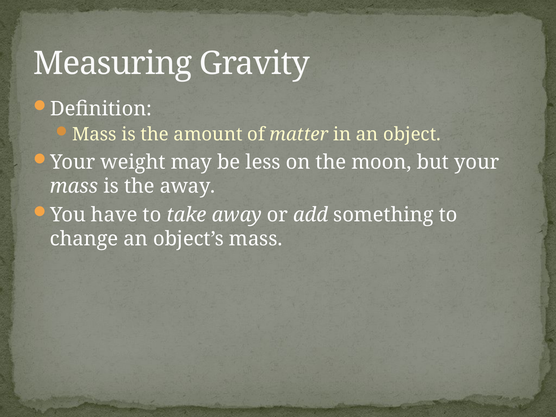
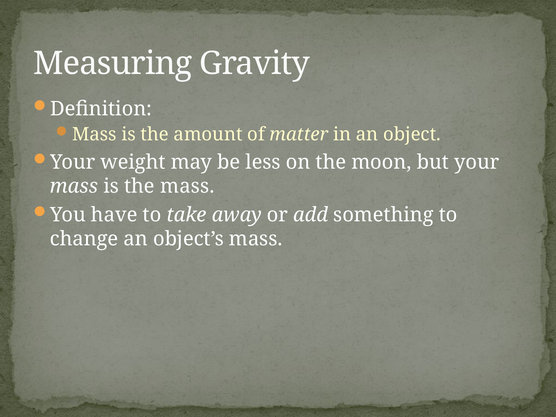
the away: away -> mass
